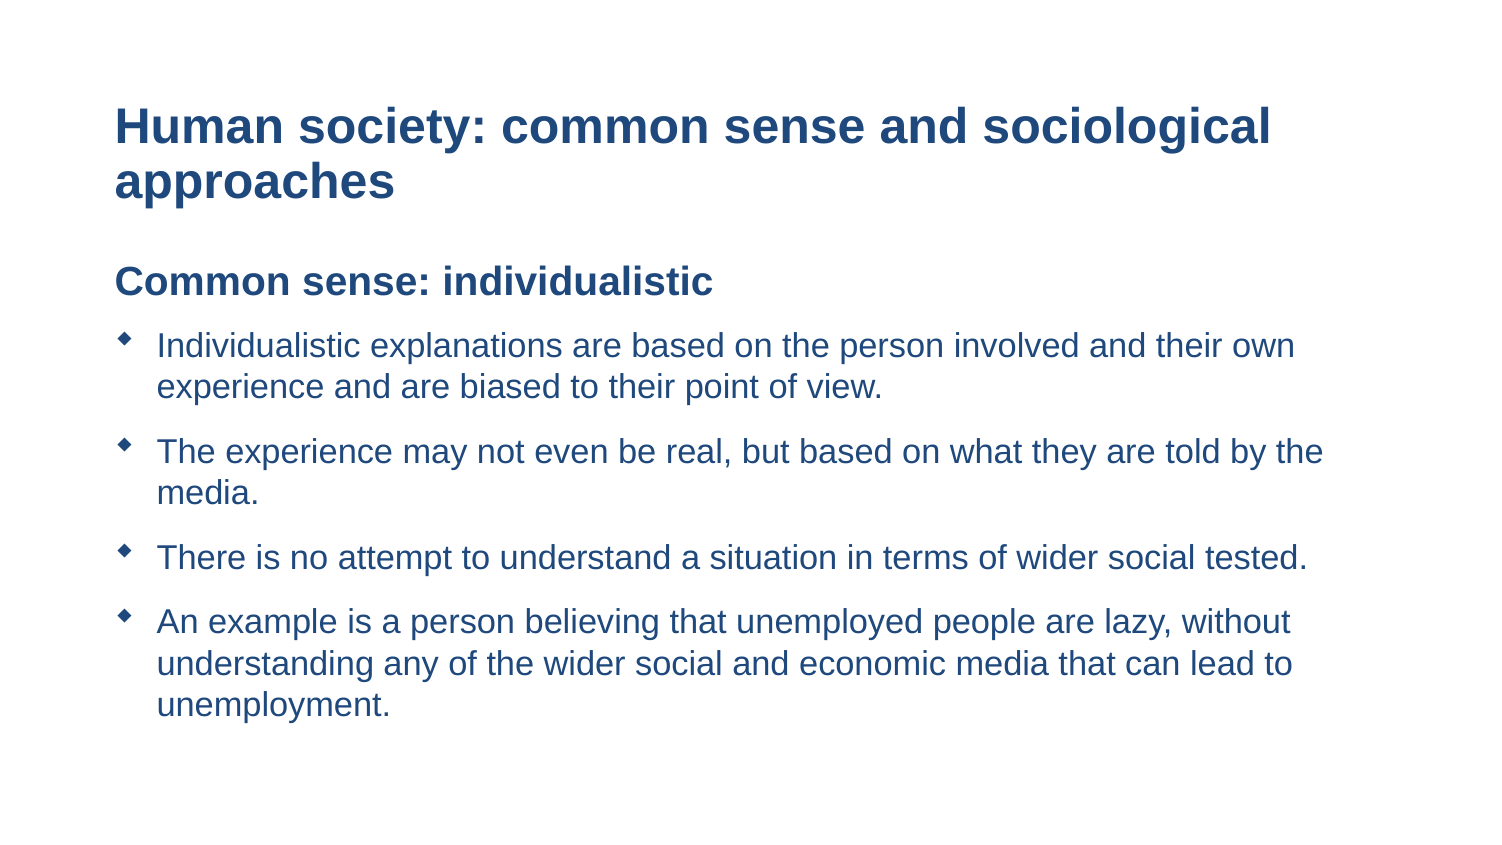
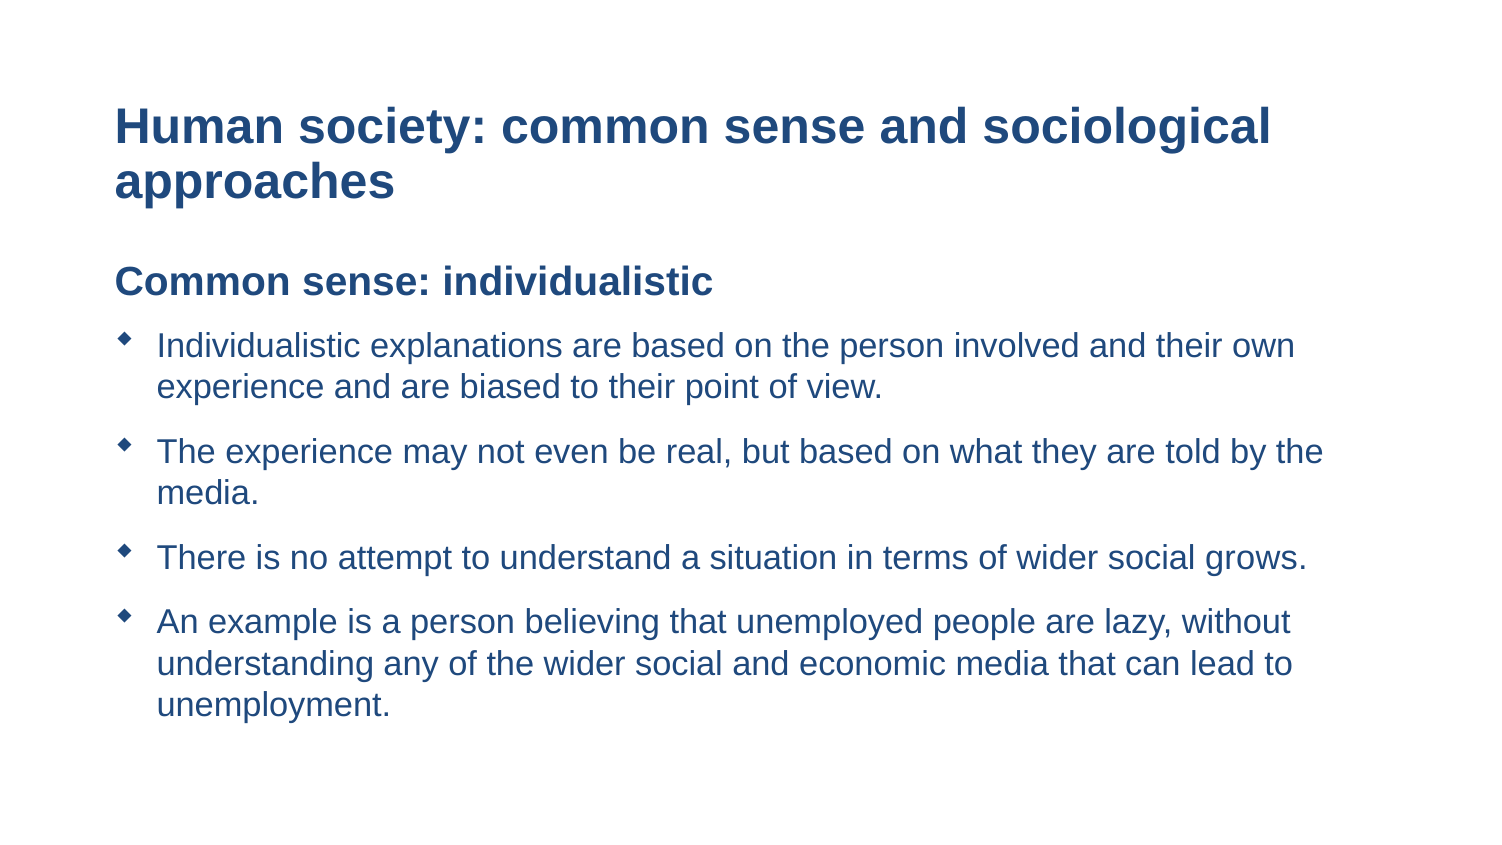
tested: tested -> grows
